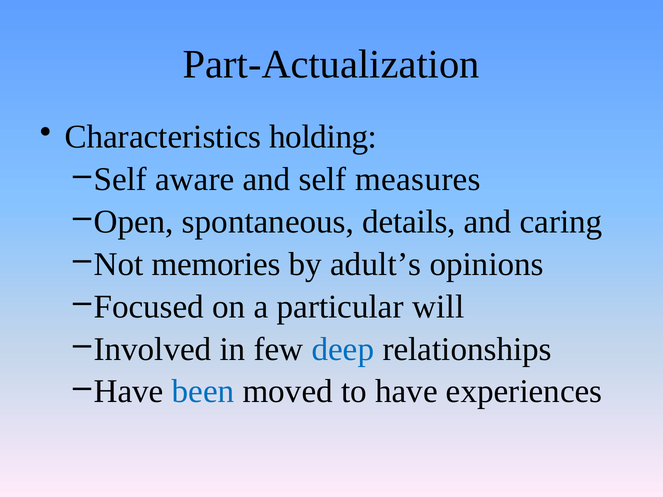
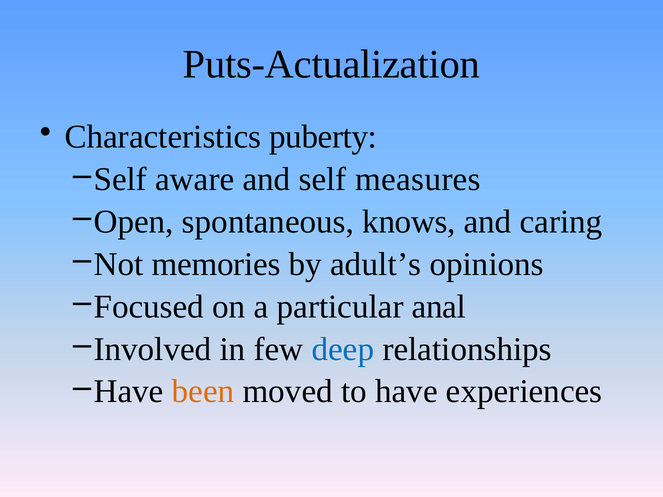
Part-Actualization: Part-Actualization -> Puts-Actualization
holding: holding -> puberty
details: details -> knows
will: will -> anal
been colour: blue -> orange
